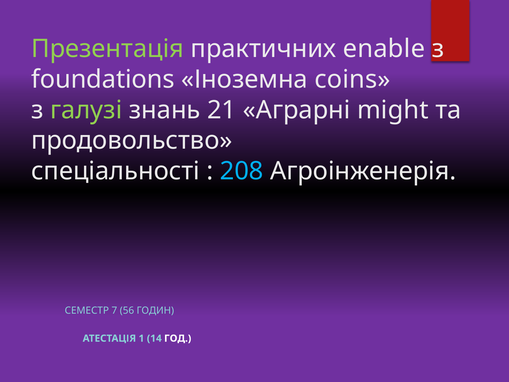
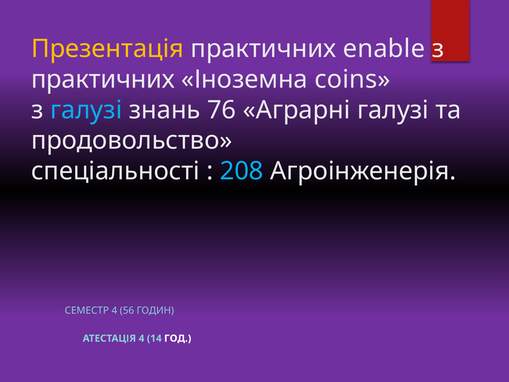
Презентація colour: light green -> yellow
foundations at (103, 79): foundations -> практичних
галузі at (86, 110) colour: light green -> light blue
21: 21 -> 76
Аграрні might: might -> галузі
СЕМЕСТР 7: 7 -> 4
АТЕСТАЦІЯ 1: 1 -> 4
